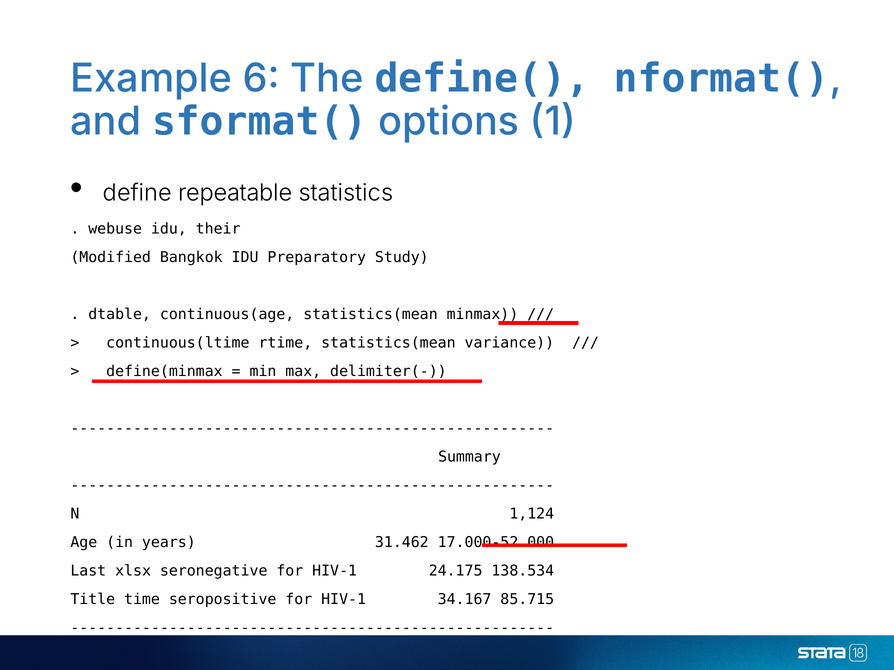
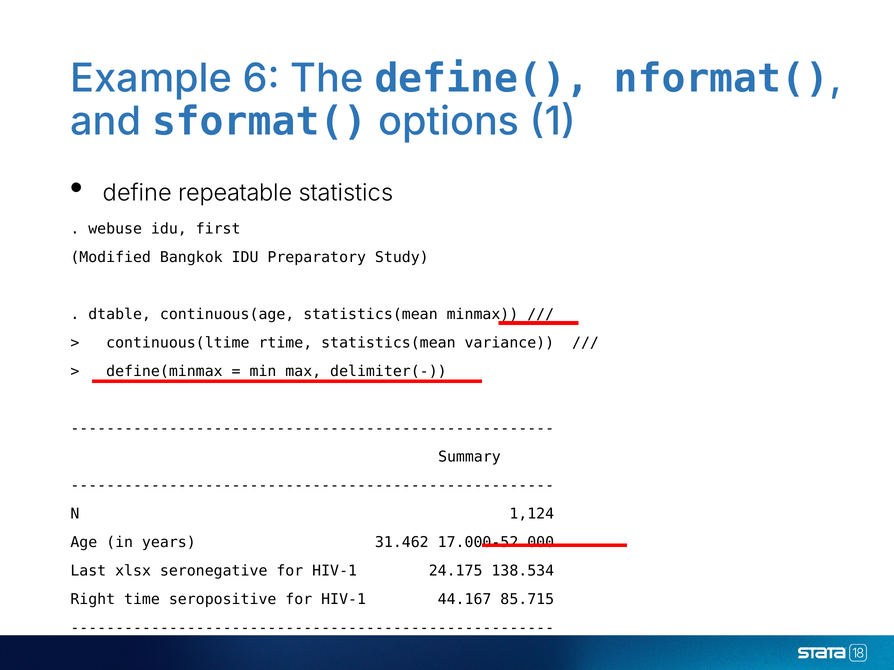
their: their -> first
Title: Title -> Right
34.167: 34.167 -> 44.167
